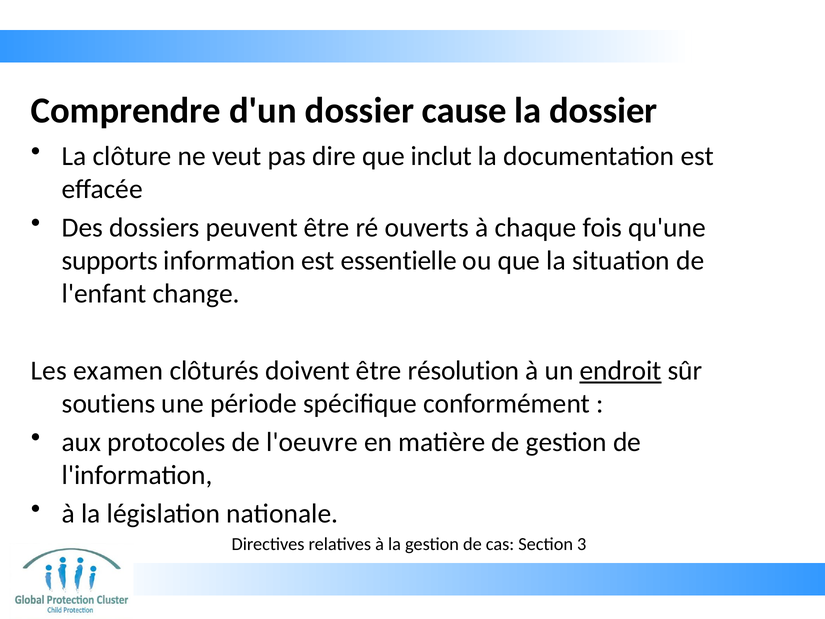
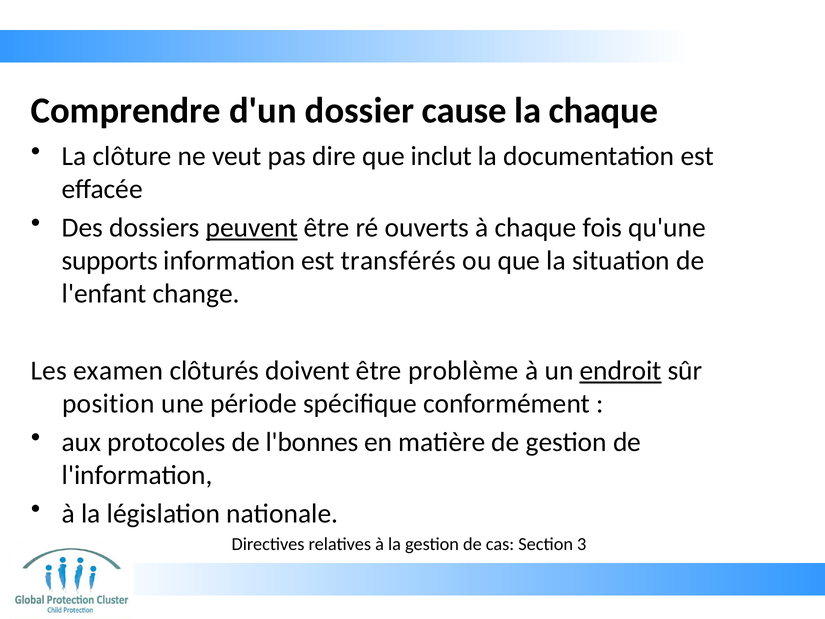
la dossier: dossier -> chaque
peuvent underline: none -> present
essentielle: essentielle -> transférés
résolution: résolution -> problème
soutiens: soutiens -> position
l'oeuvre: l'oeuvre -> l'bonnes
